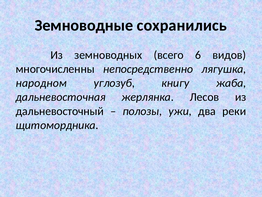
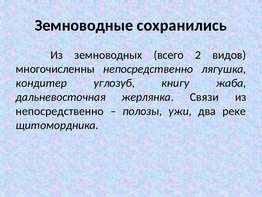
6: 6 -> 2
народном: народном -> кондитер
Лесов: Лесов -> Связи
дальневосточный at (60, 111): дальневосточный -> непосредственно
реки: реки -> реке
